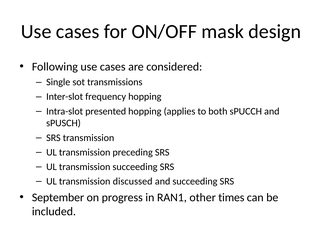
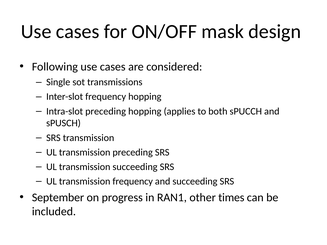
Intra-slot presented: presented -> preceding
transmission discussed: discussed -> frequency
